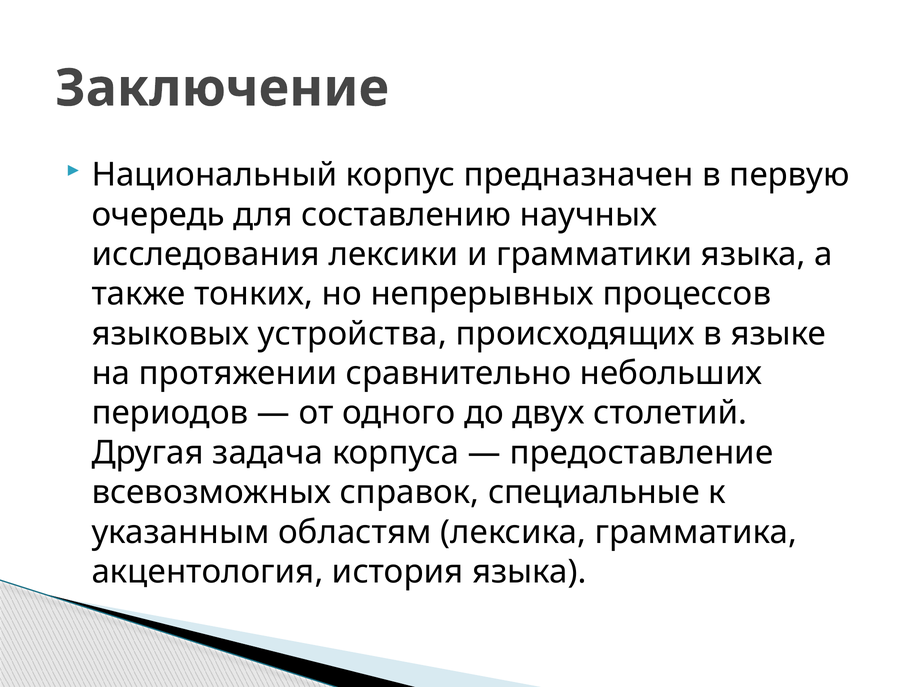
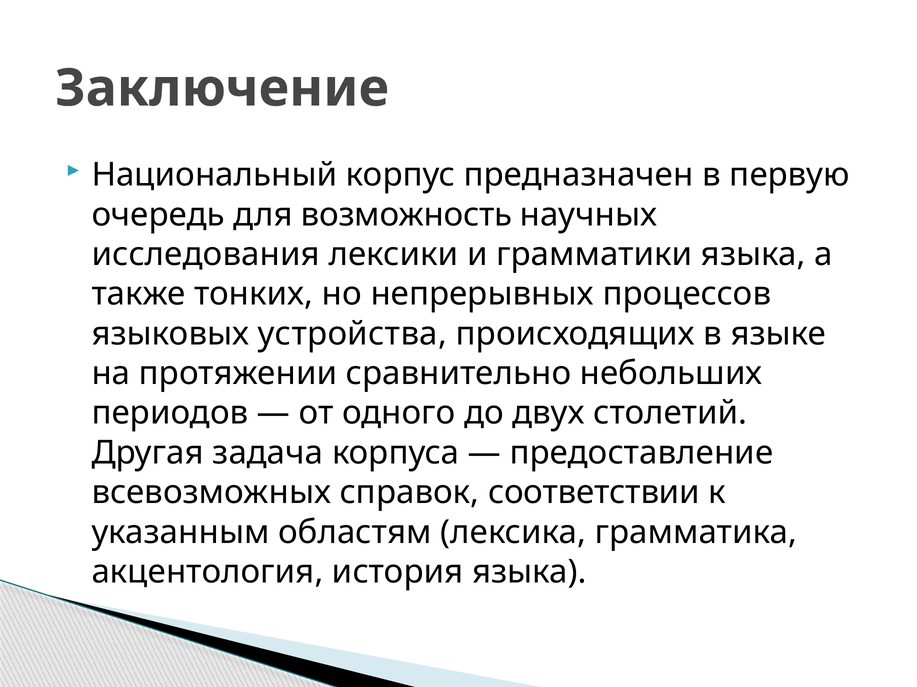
составлению: составлению -> возможность
специальные: специальные -> соответствии
